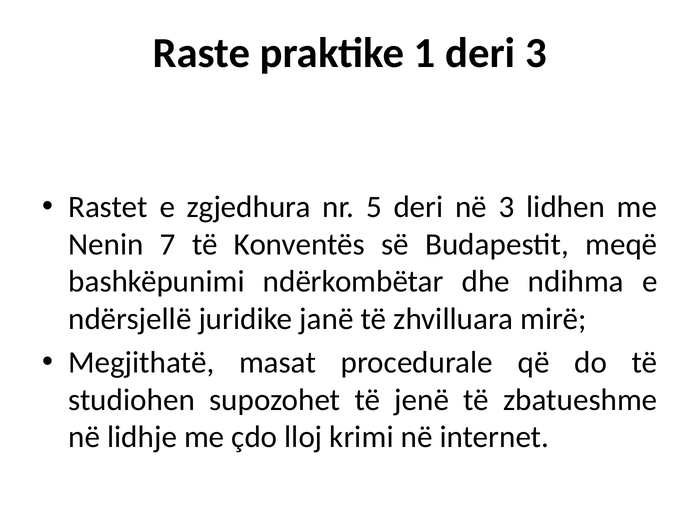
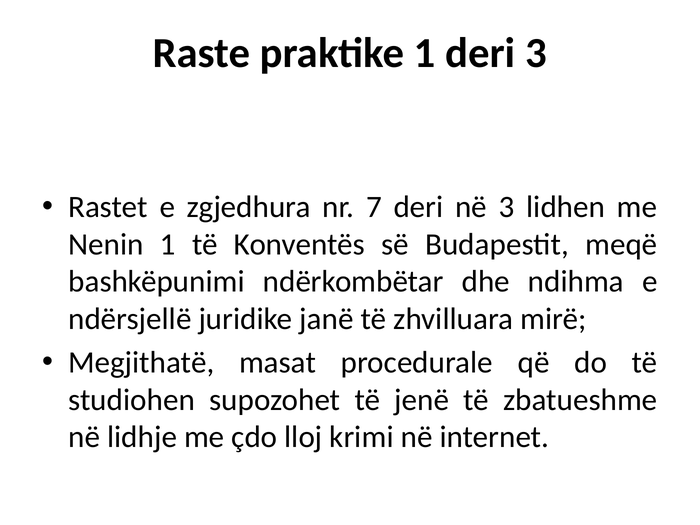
5: 5 -> 7
Nenin 7: 7 -> 1
